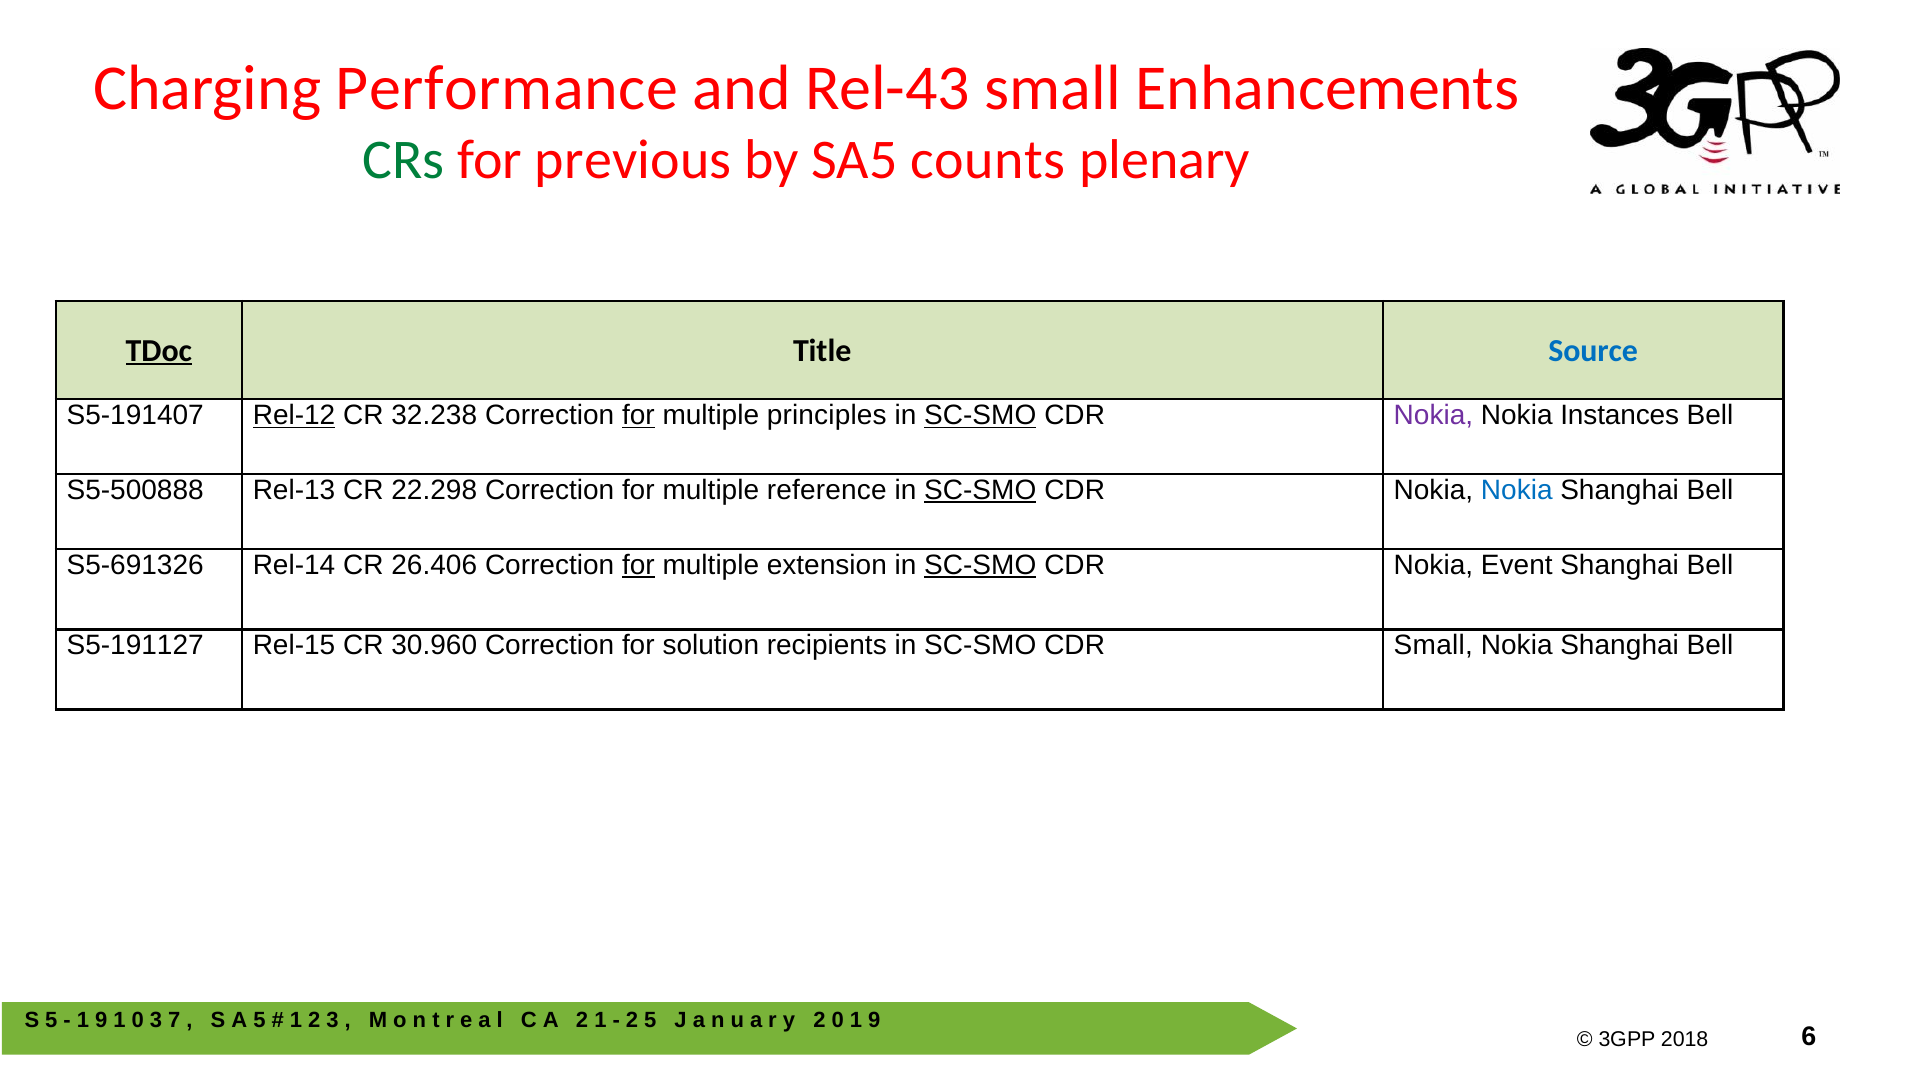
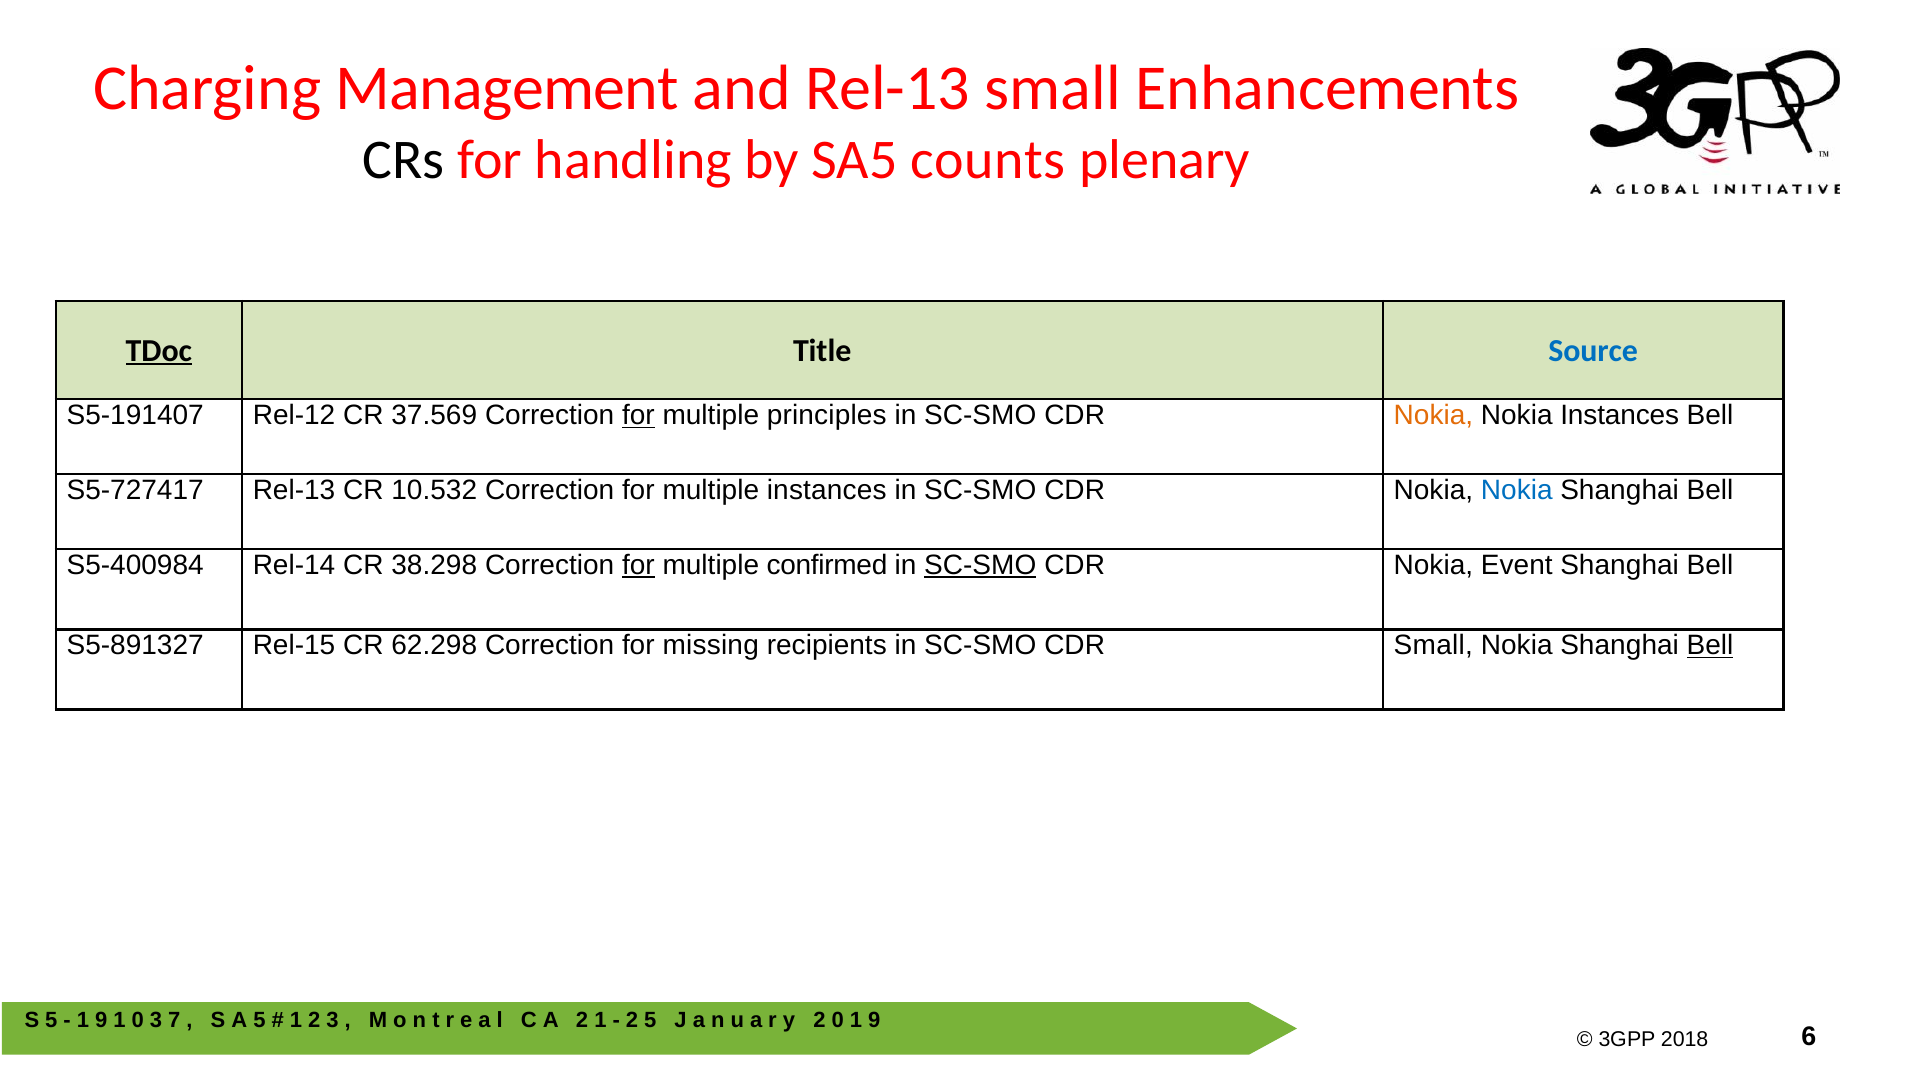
Performance: Performance -> Management
and Rel-43: Rel-43 -> Rel-13
CRs colour: green -> black
previous: previous -> handling
Rel-12 underline: present -> none
32.238: 32.238 -> 37.569
SC-SMO at (980, 415) underline: present -> none
Nokia at (1433, 415) colour: purple -> orange
S5-500888: S5-500888 -> S5-727417
22.298: 22.298 -> 10.532
multiple reference: reference -> instances
SC-SMO at (980, 490) underline: present -> none
S5-691326: S5-691326 -> S5-400984
26.406: 26.406 -> 38.298
extension: extension -> confirmed
S5-191127: S5-191127 -> S5-891327
30.960: 30.960 -> 62.298
solution: solution -> missing
Bell at (1710, 645) underline: none -> present
